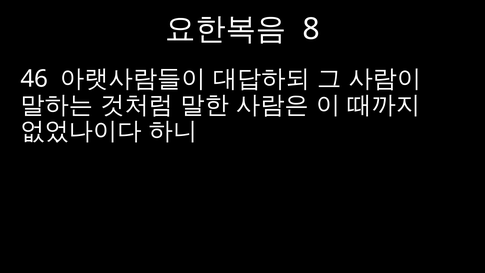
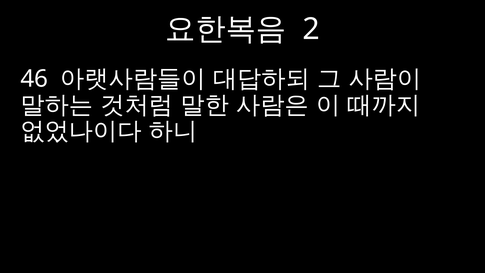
8: 8 -> 2
